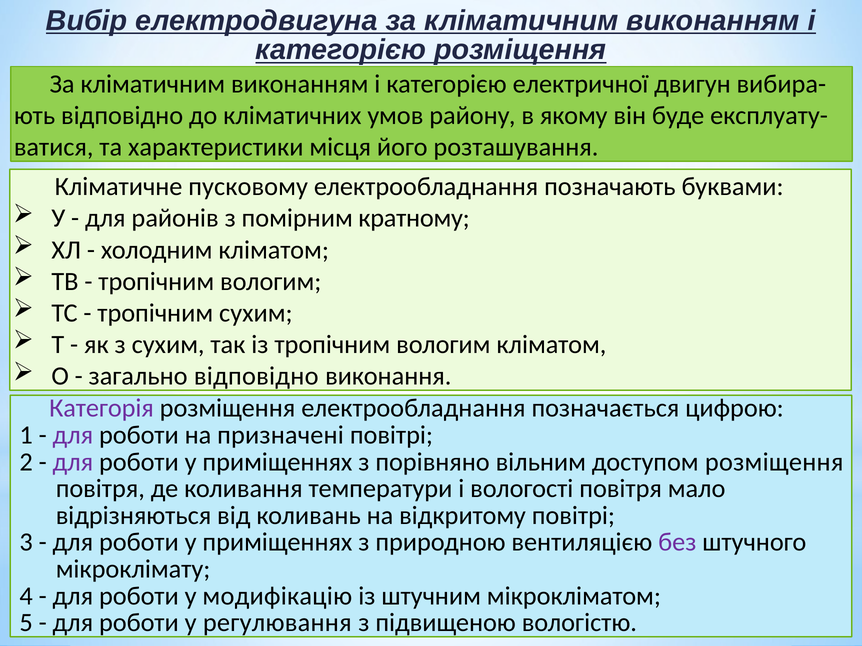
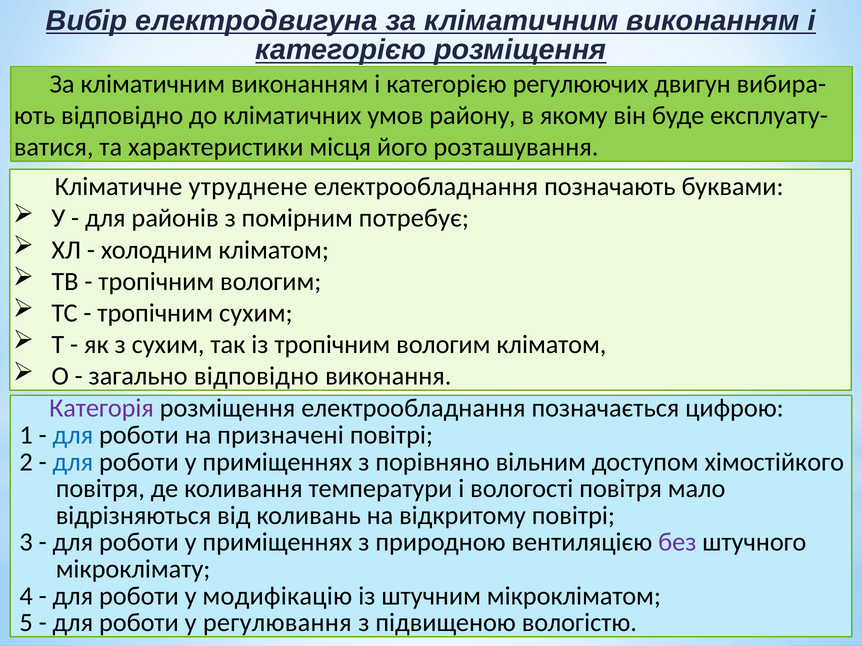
електричної: електричної -> регулюючих
пусковому: пусковому -> утруднене
кратному: кратному -> потребує
для at (73, 435) colour: purple -> blue
для at (73, 462) colour: purple -> blue
доступом розміщення: розміщення -> хімостійкого
